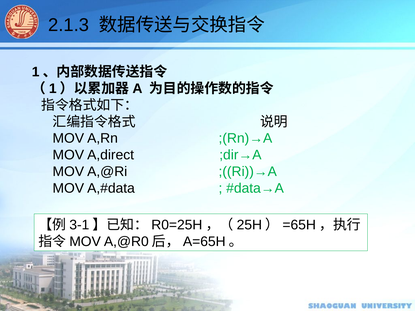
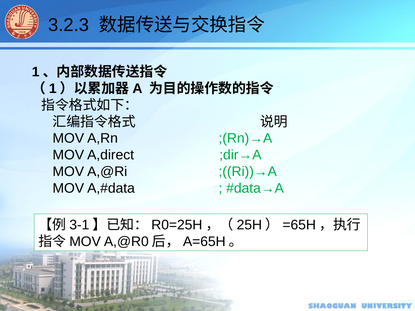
2.1.3: 2.1.3 -> 3.2.3
